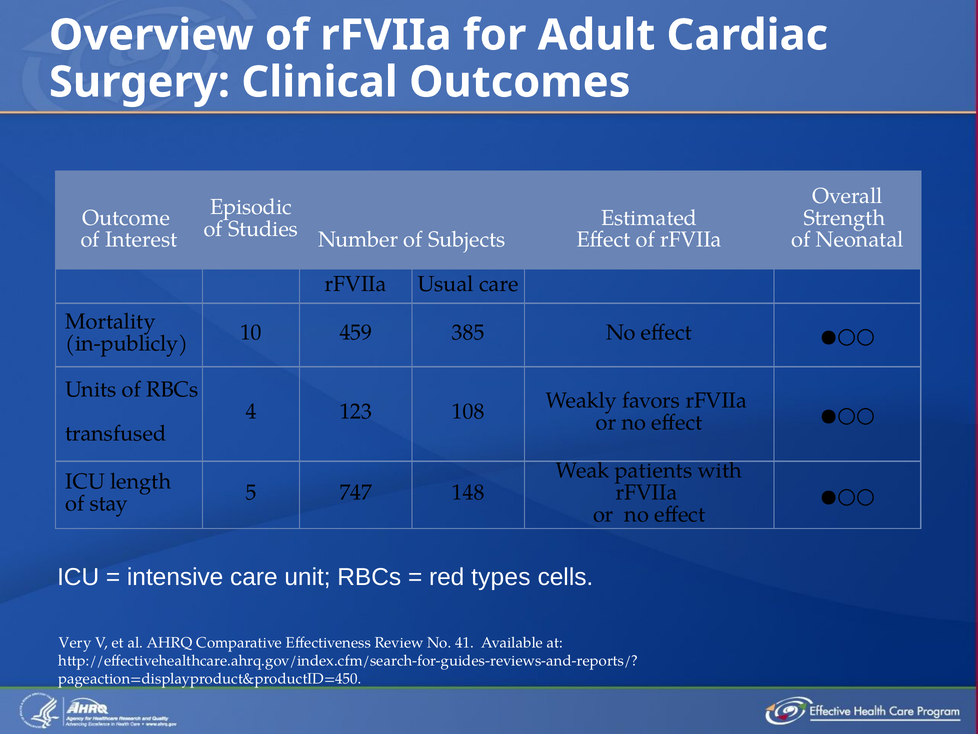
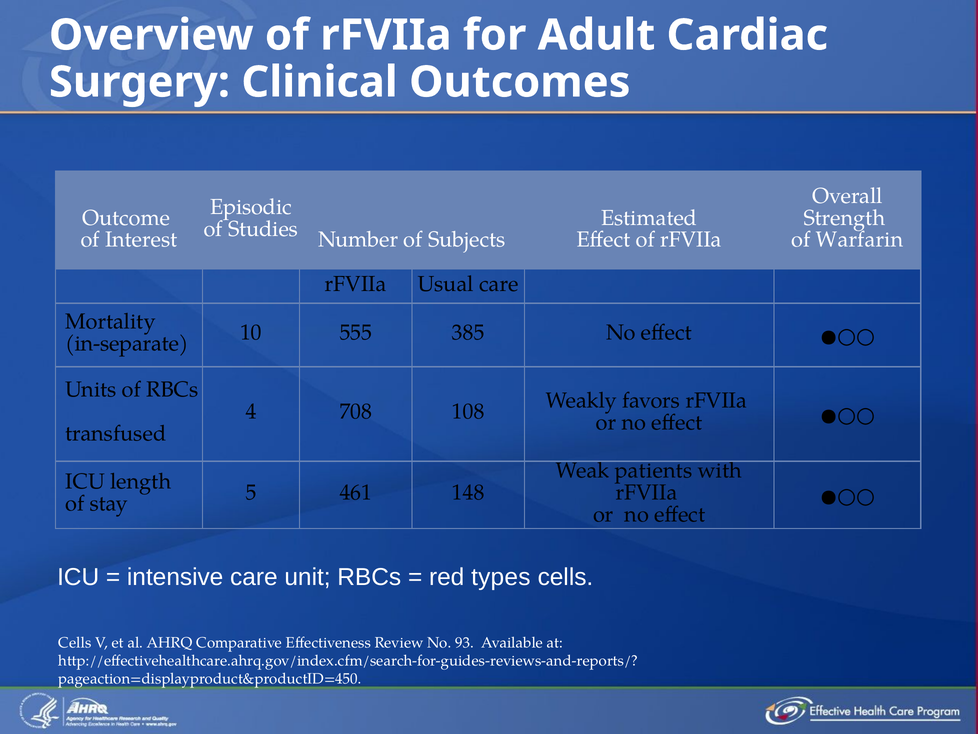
Neonatal: Neonatal -> Warfarin
459: 459 -> 555
in-publicly: in-publicly -> in-separate
123: 123 -> 708
747: 747 -> 461
Very at (75, 642): Very -> Cells
41: 41 -> 93
